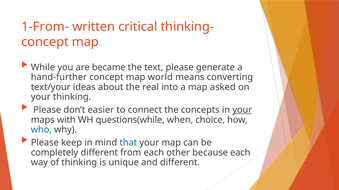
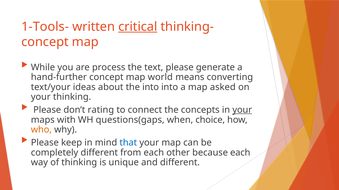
1-From-: 1-From- -> 1-Tools-
critical underline: none -> present
became: became -> process
the real: real -> into
easier: easier -> rating
questions(while: questions(while -> questions(gaps
who colour: blue -> orange
